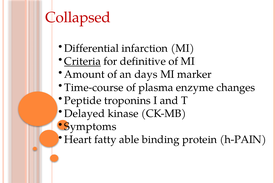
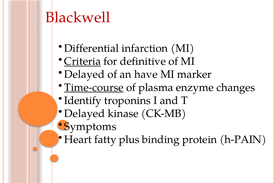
Collapsed: Collapsed -> Blackwell
Amount at (84, 75): Amount -> Delayed
days: days -> have
Time-course underline: none -> present
Peptide: Peptide -> Identify
able: able -> plus
